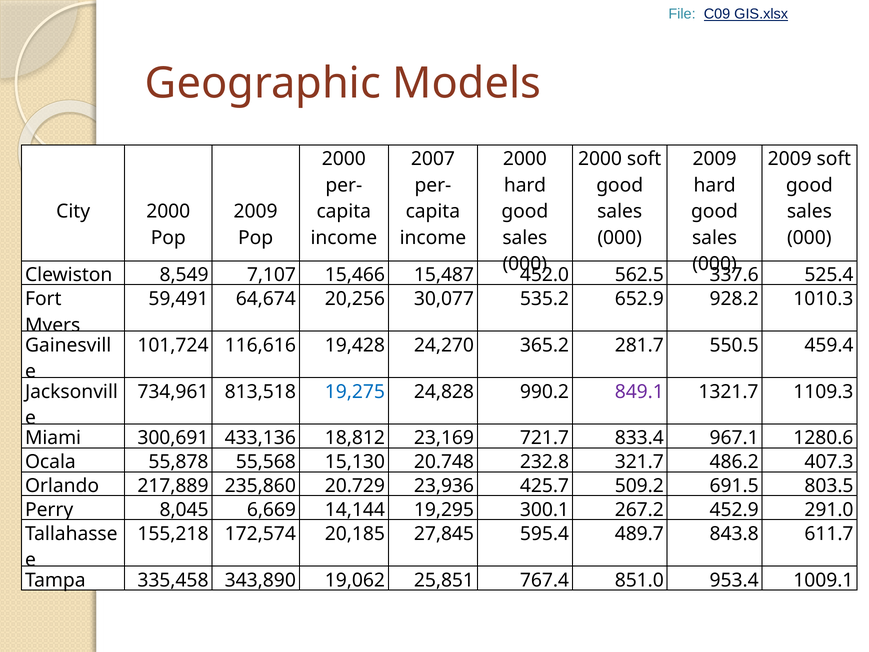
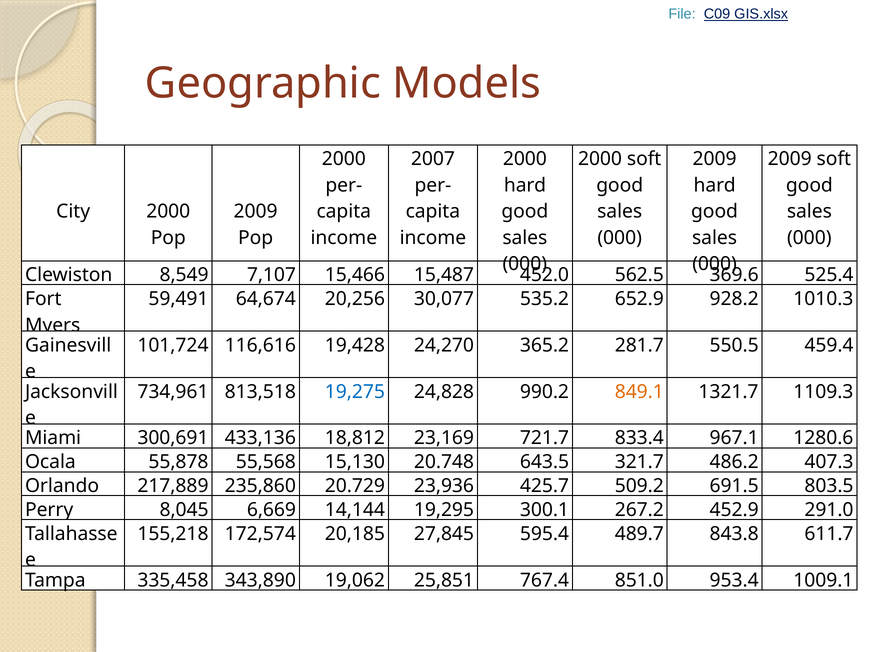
337.6: 337.6 -> 369.6
849.1 colour: purple -> orange
232.8: 232.8 -> 643.5
